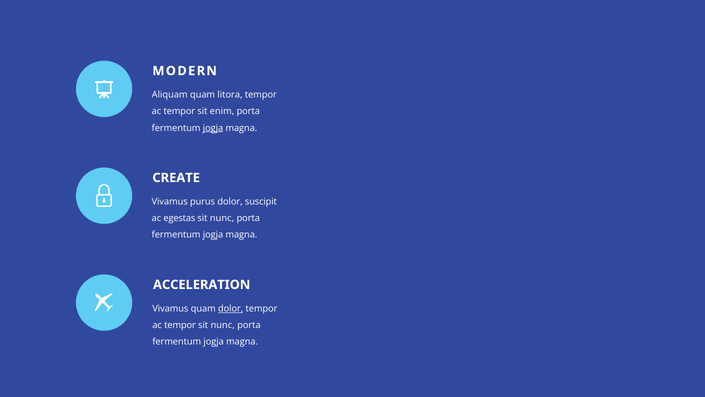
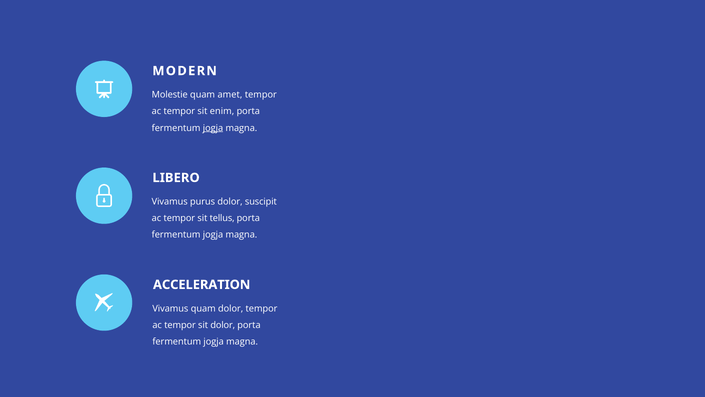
Aliquam: Aliquam -> Molestie
litora: litora -> amet
CREATE: CREATE -> LIBERO
egestas at (179, 218): egestas -> tempor
nunc at (222, 218): nunc -> tellus
dolor at (231, 308) underline: present -> none
nunc at (223, 325): nunc -> dolor
